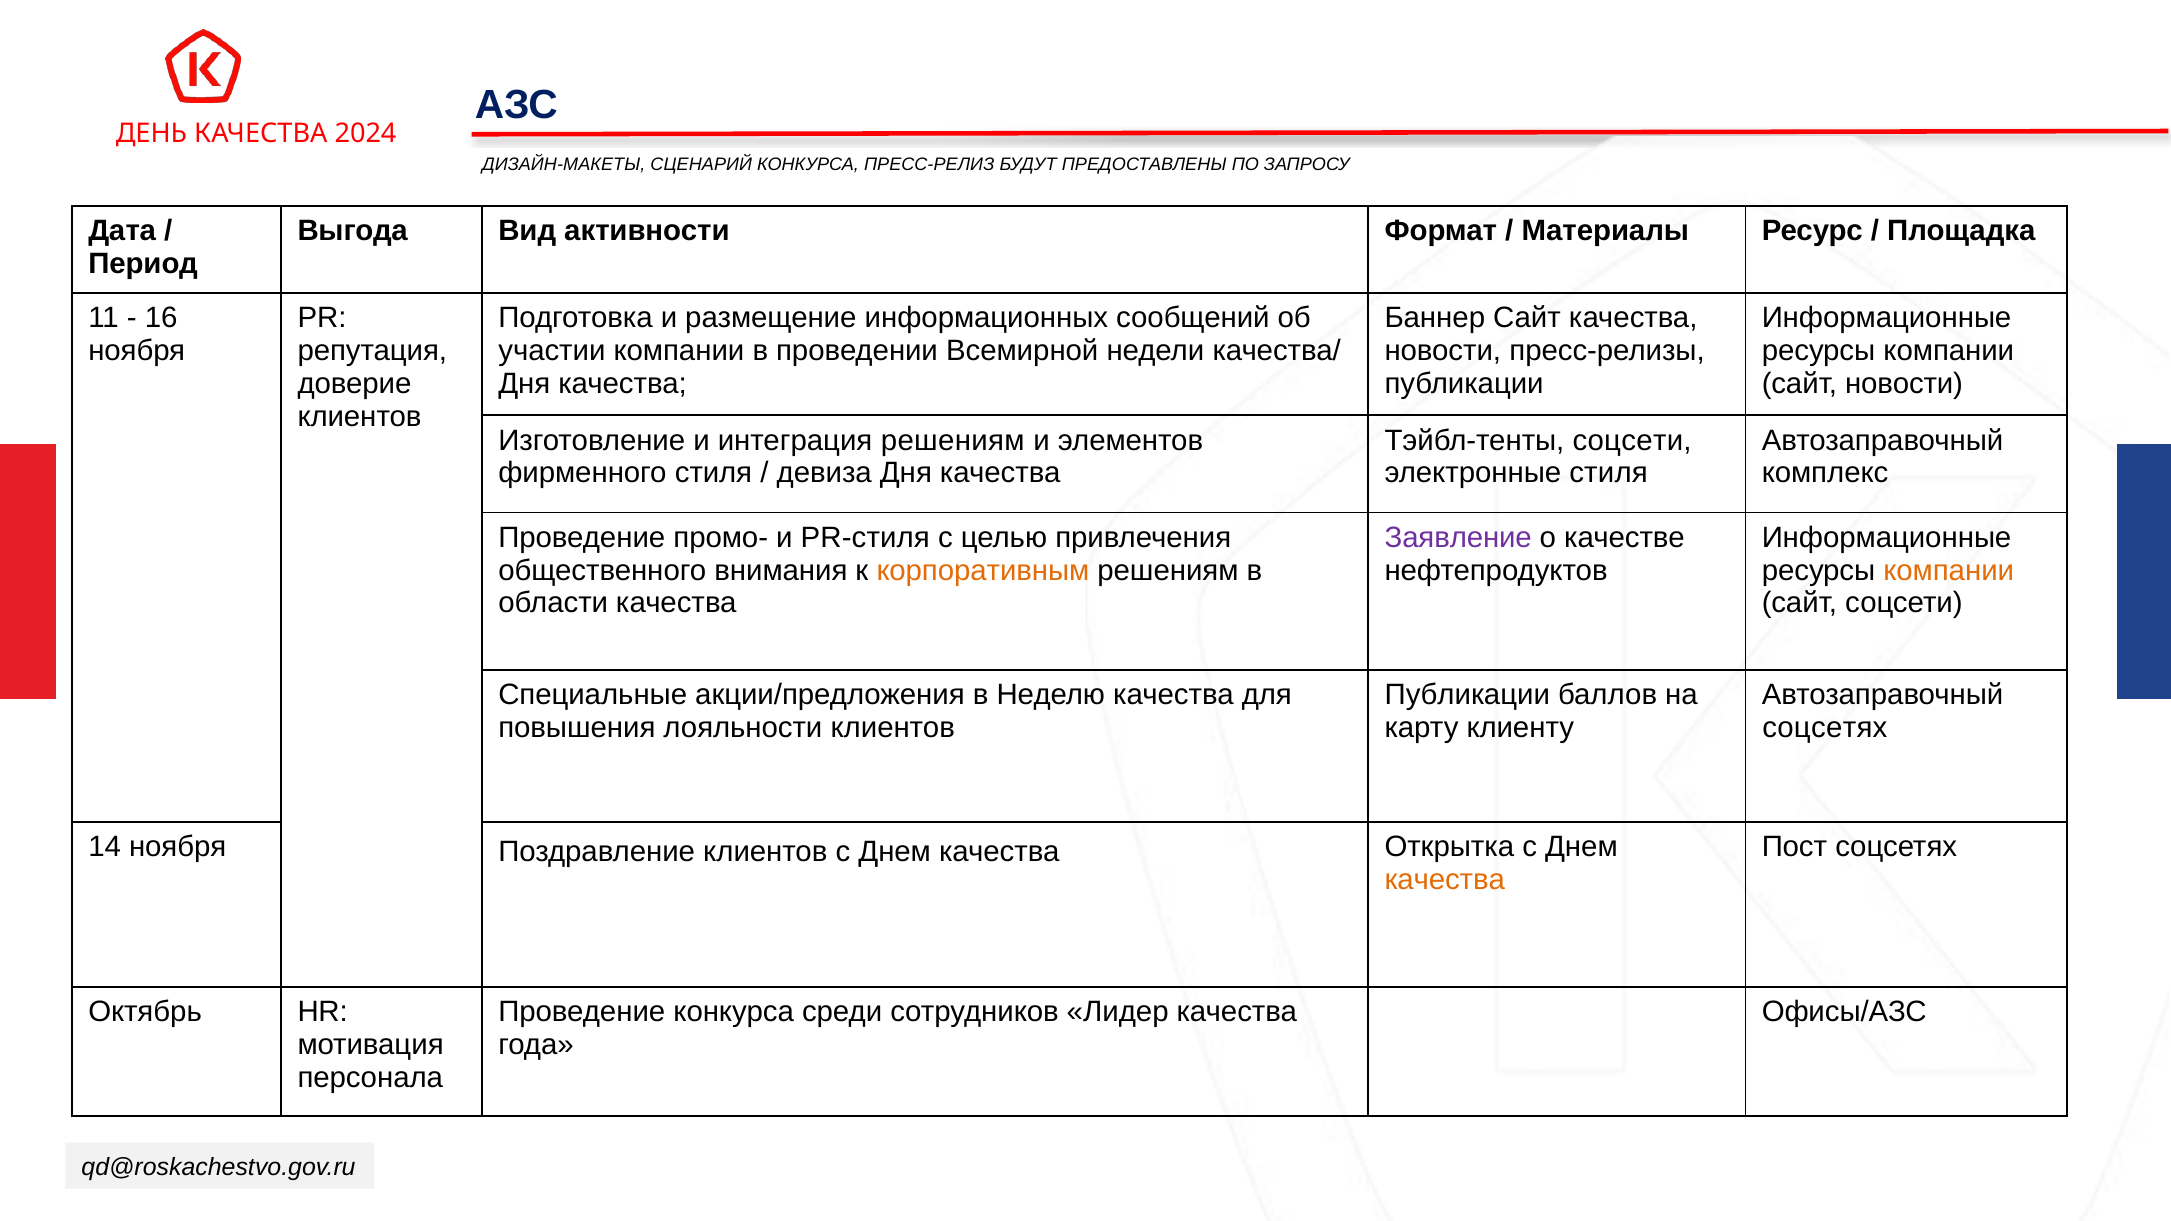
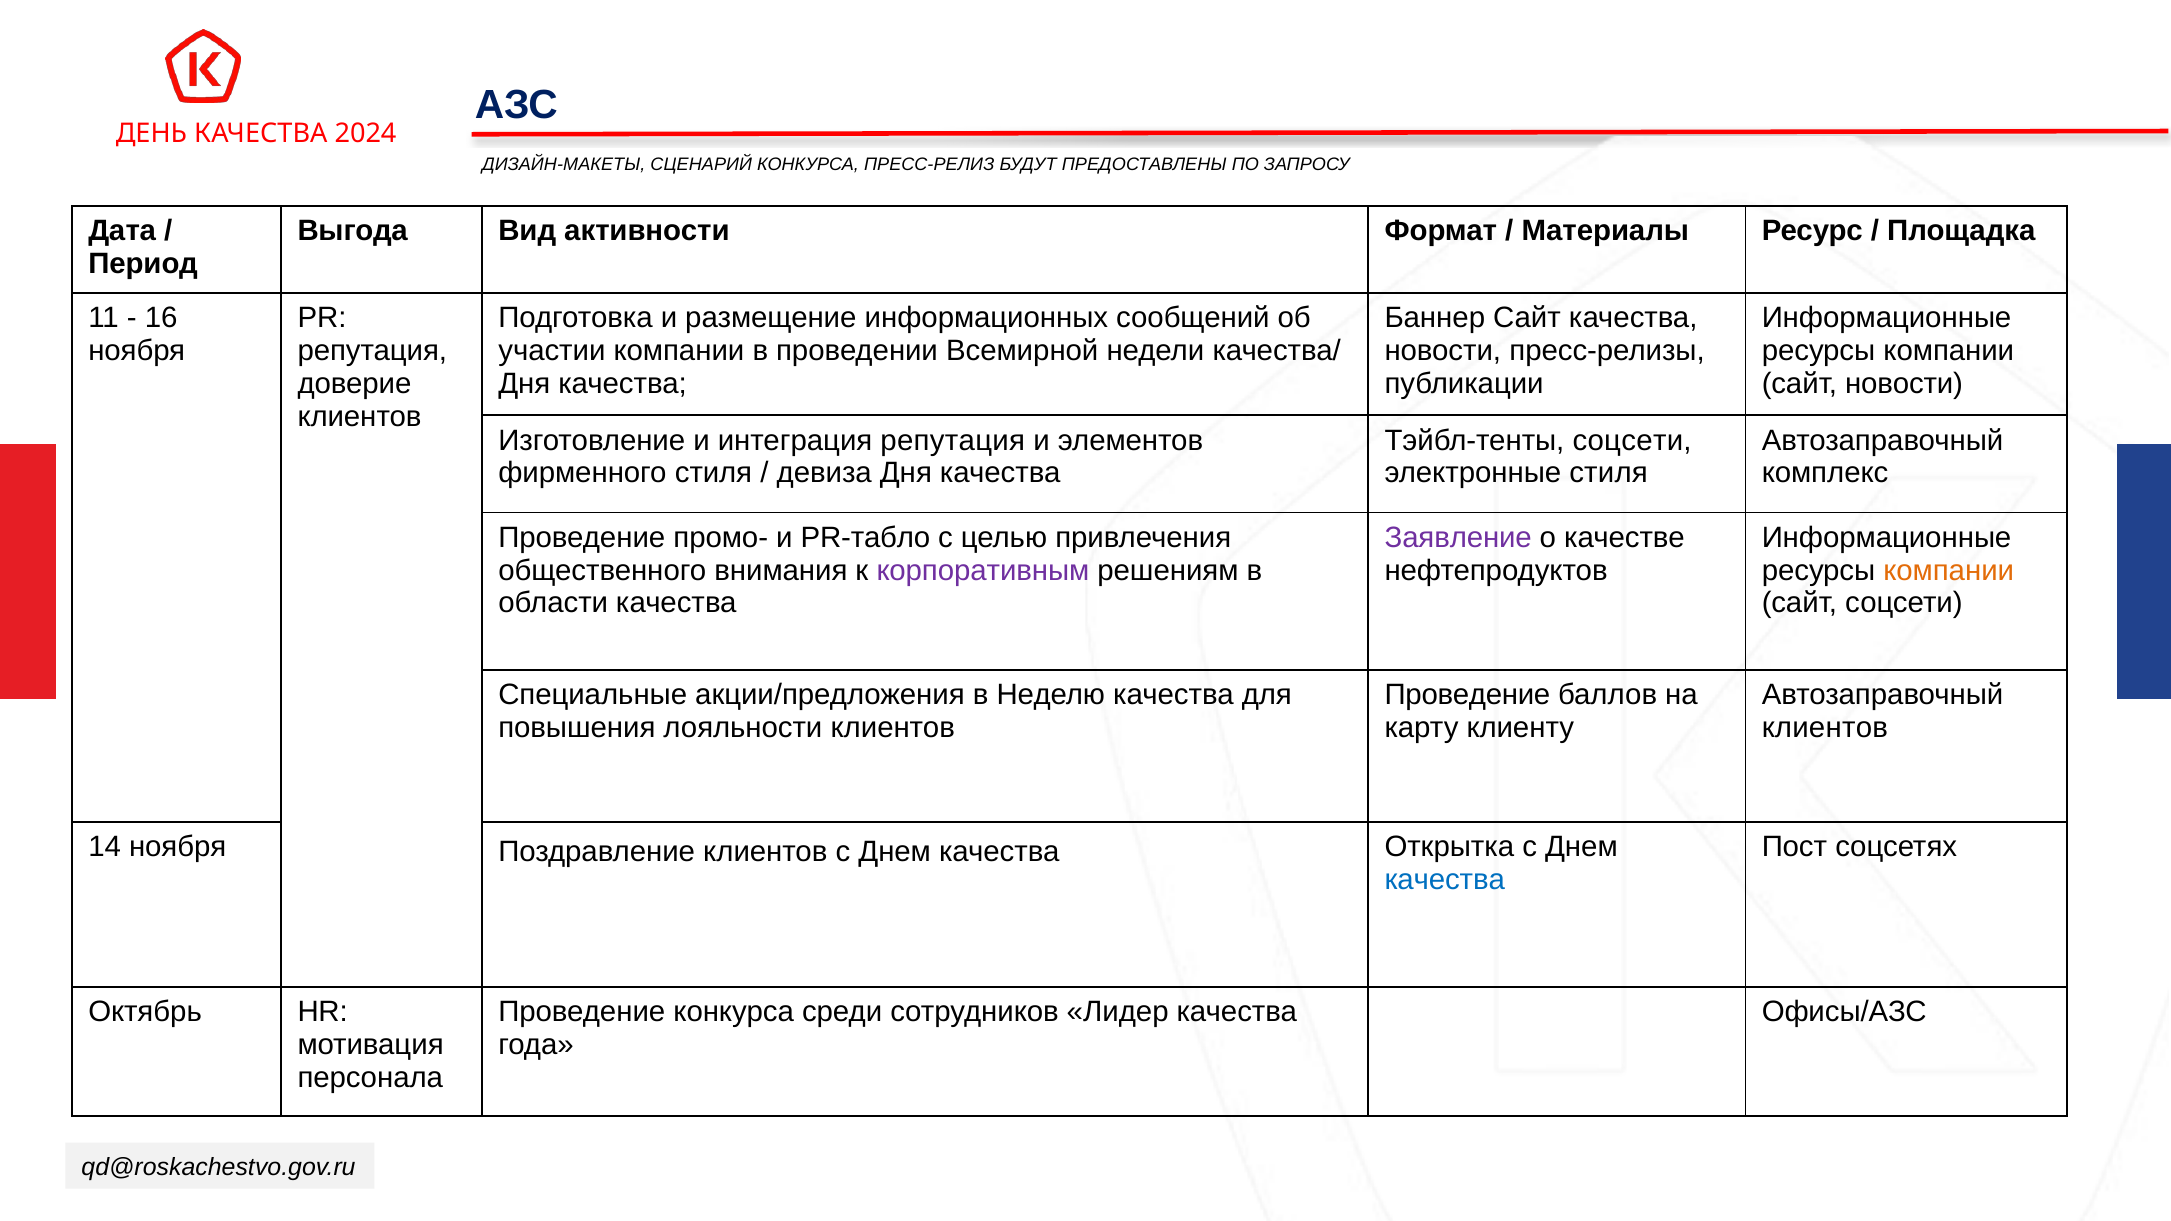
интеграция решениям: решениям -> репутация
PR-стиля: PR-стиля -> PR-табло
корпоративным colour: orange -> purple
Публикации at (1467, 695): Публикации -> Проведение
соцсетях at (1825, 728): соцсетях -> клиентов
качества at (1445, 880) colour: orange -> blue
